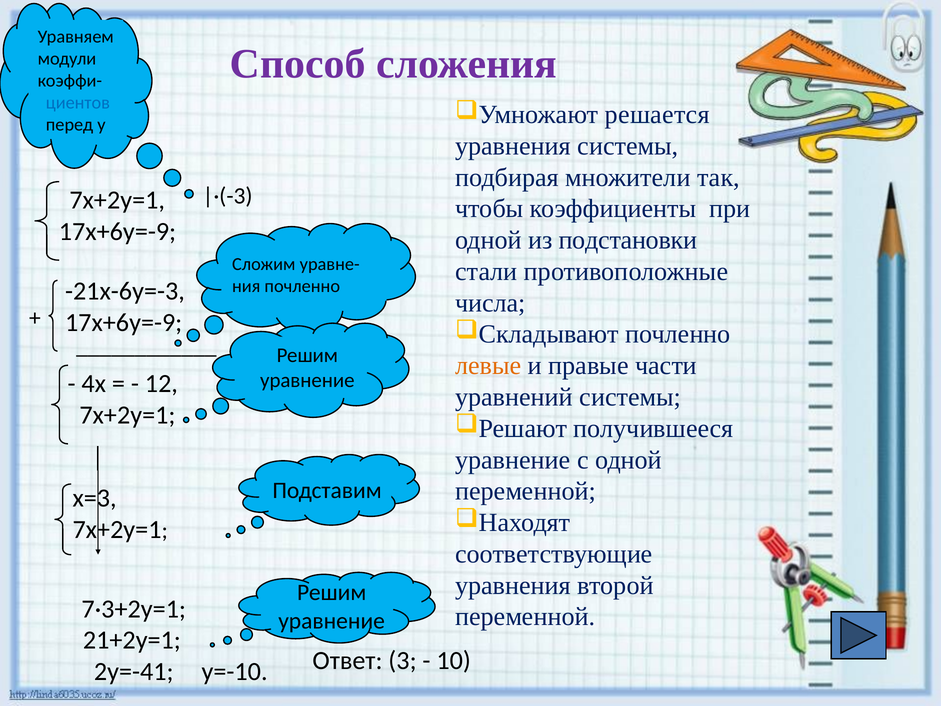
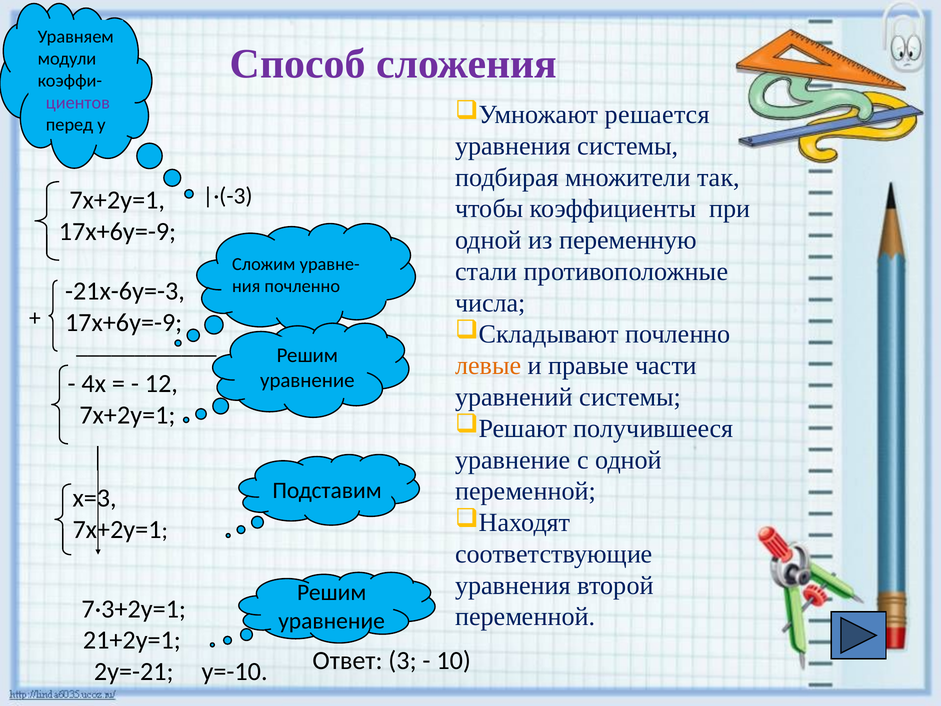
циентов colour: blue -> purple
подстановки: подстановки -> переменную
2у=-41: 2у=-41 -> 2у=-21
